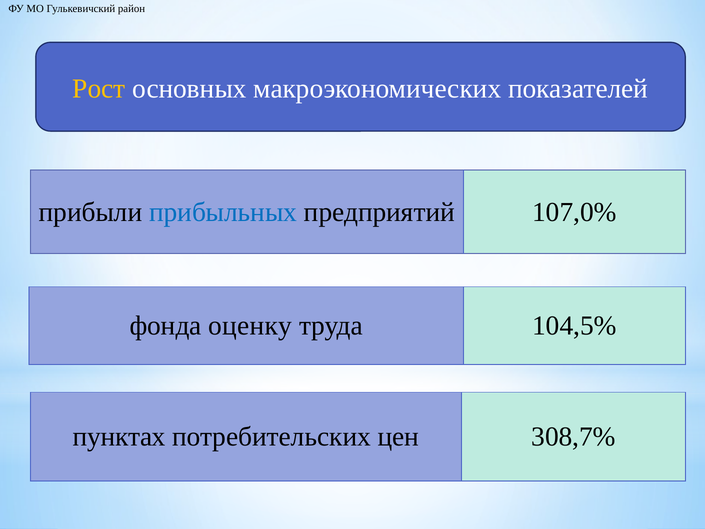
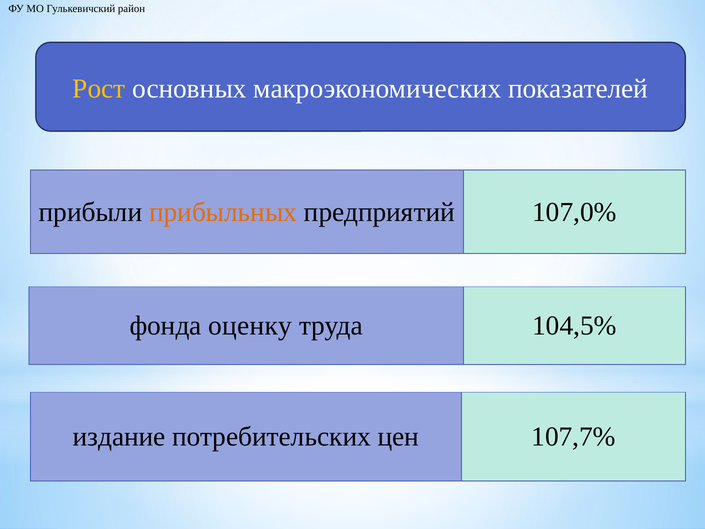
прибыльных colour: blue -> orange
пунктах: пунктах -> издание
308,7%: 308,7% -> 107,7%
